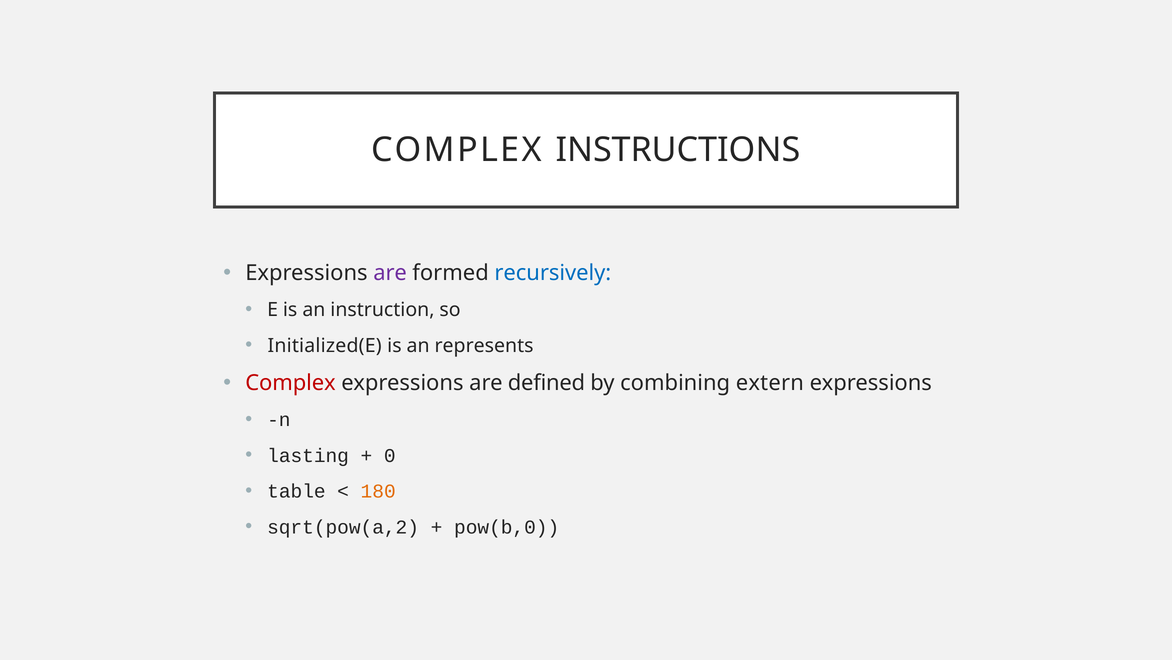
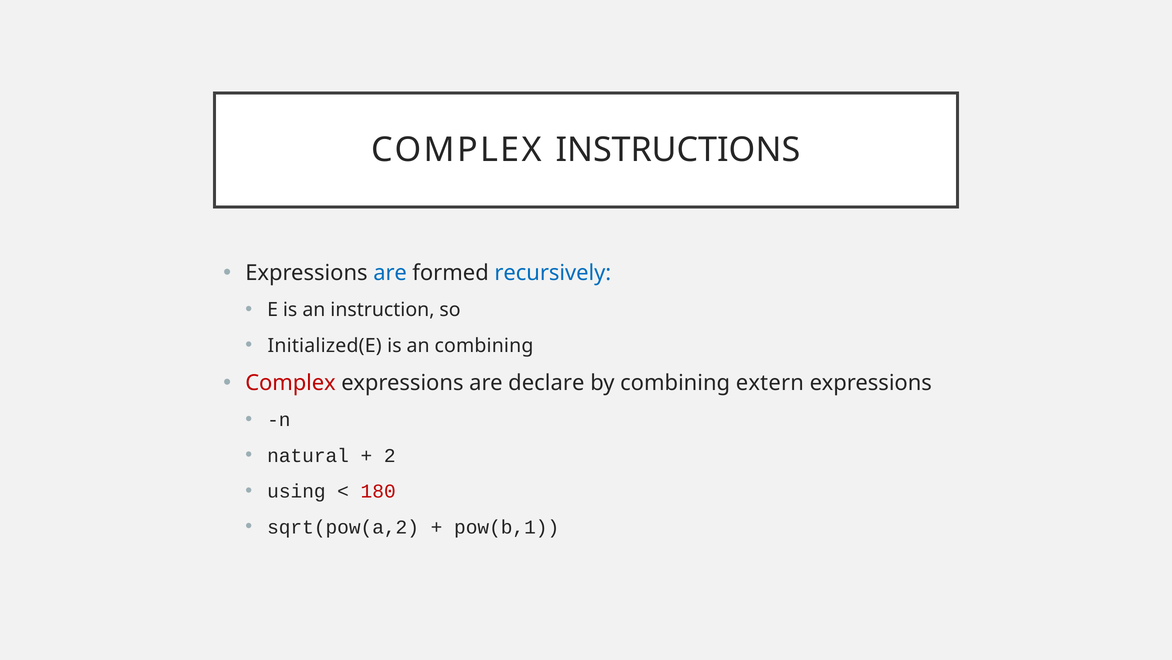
are at (390, 273) colour: purple -> blue
an represents: represents -> combining
defined: defined -> declare
lasting: lasting -> natural
0: 0 -> 2
table: table -> using
180 colour: orange -> red
pow(b,0: pow(b,0 -> pow(b,1
